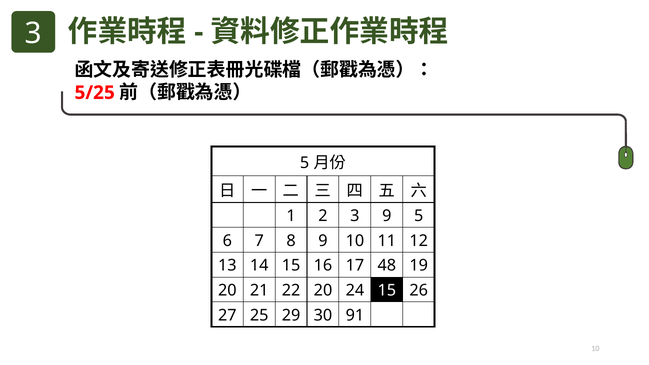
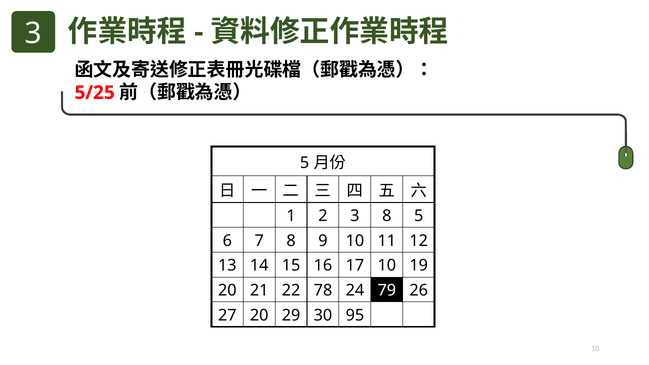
3 9: 9 -> 8
17 48: 48 -> 10
22 20: 20 -> 78
24 15: 15 -> 79
27 25: 25 -> 20
91: 91 -> 95
